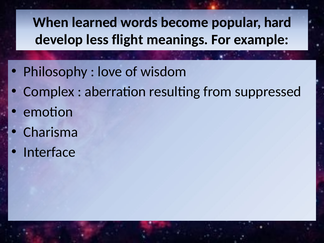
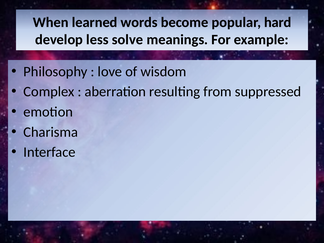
flight: flight -> solve
